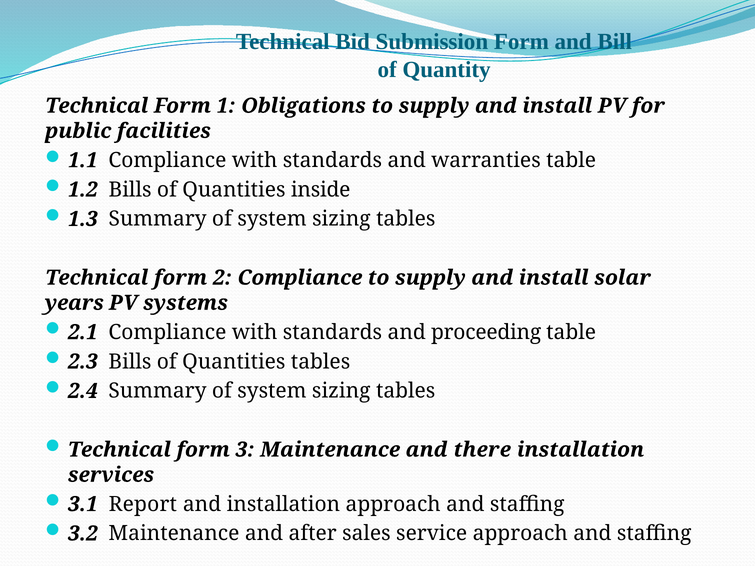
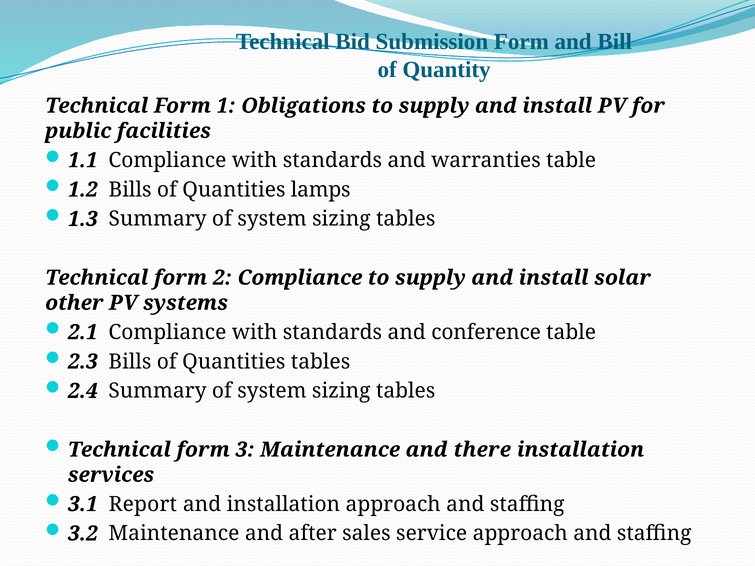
inside: inside -> lamps
years: years -> other
proceeding: proceeding -> conference
